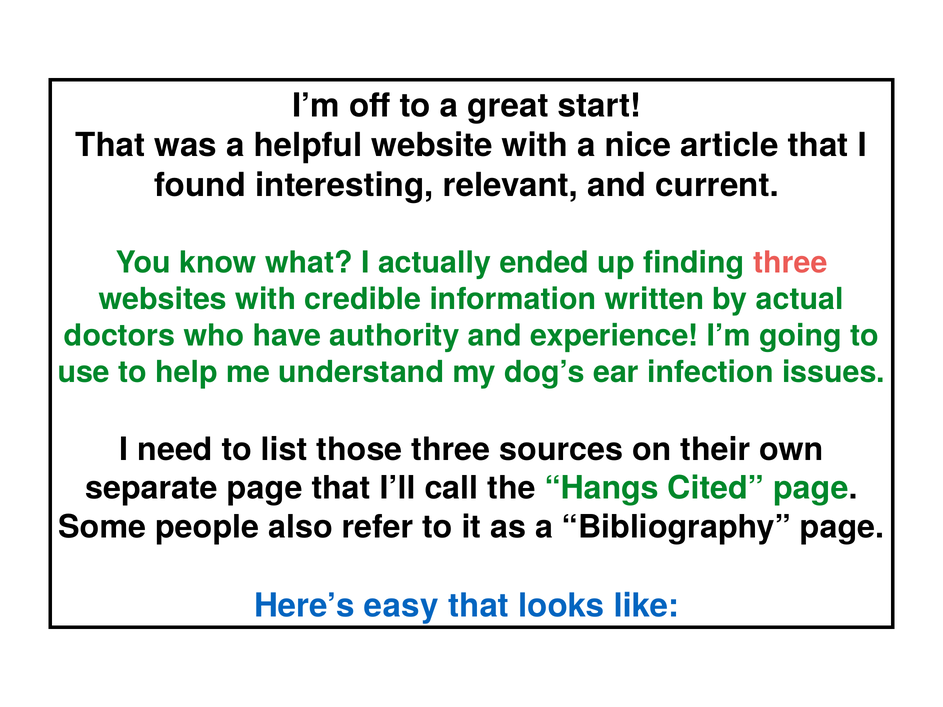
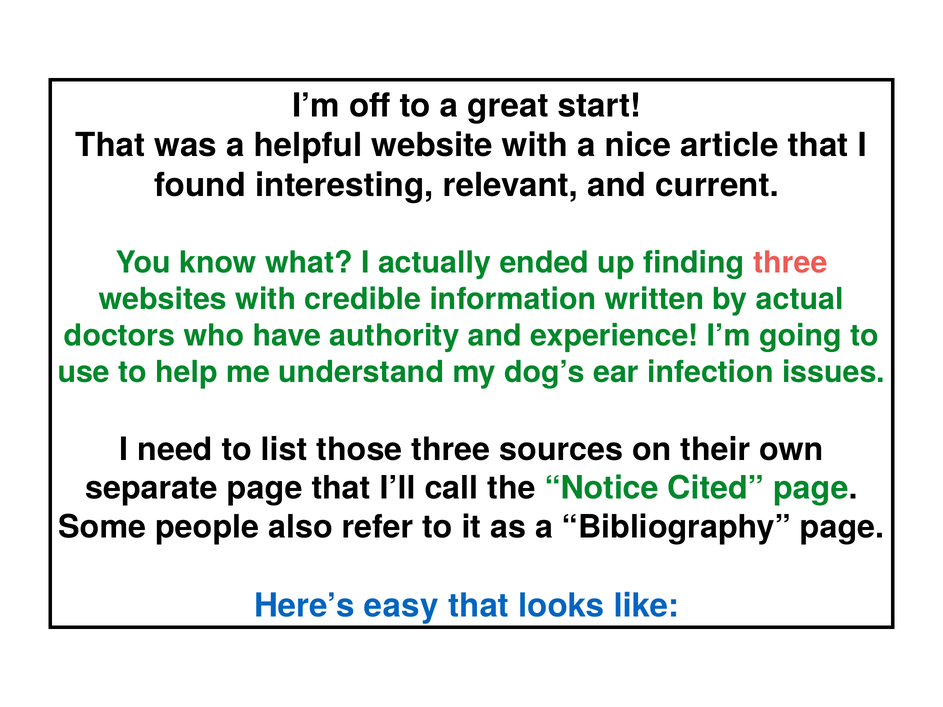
Hangs: Hangs -> Notice
